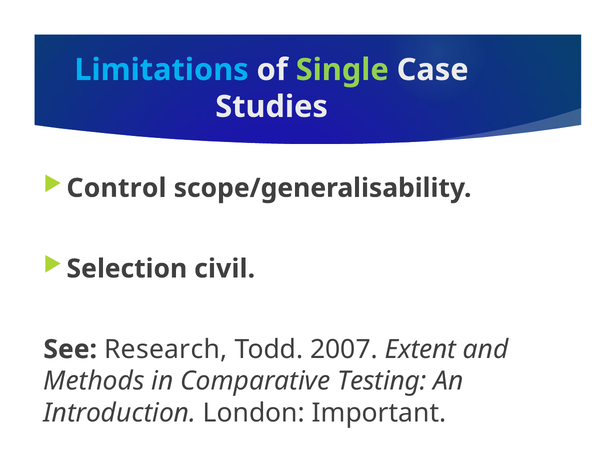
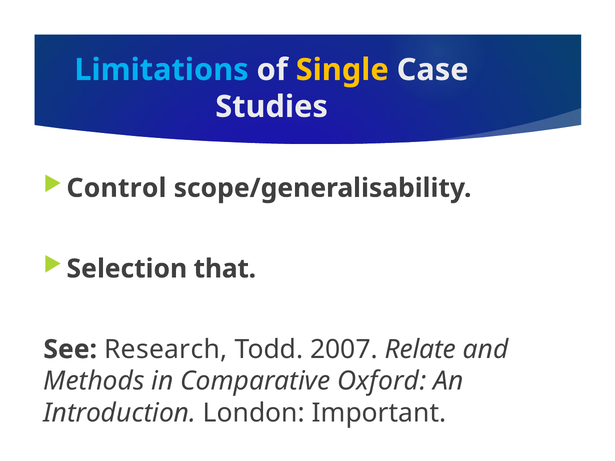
Single colour: light green -> yellow
civil: civil -> that
Extent: Extent -> Relate
Testing: Testing -> Oxford
